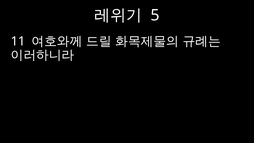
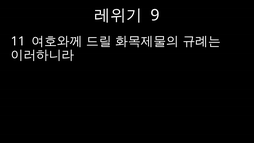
5: 5 -> 9
